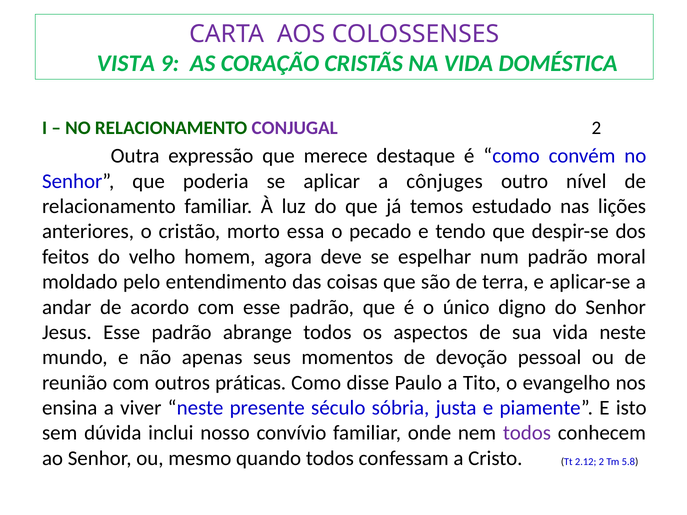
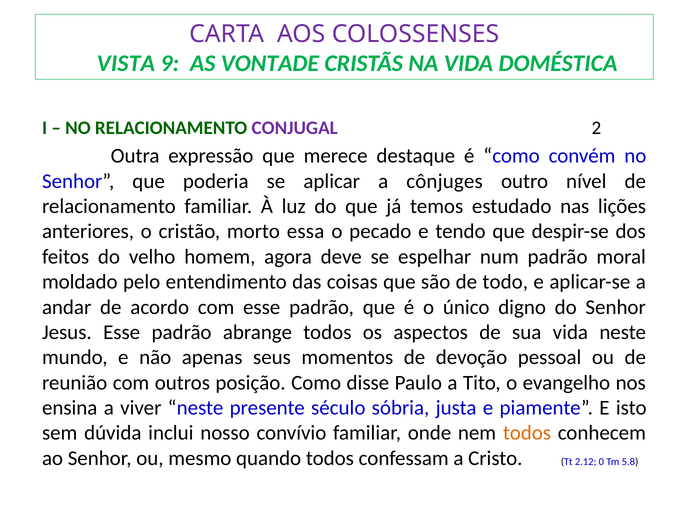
CORAÇÃO: CORAÇÃO -> VONTADE
terra: terra -> todo
práticas: práticas -> posição
todos at (527, 433) colour: purple -> orange
2.12 2: 2 -> 0
